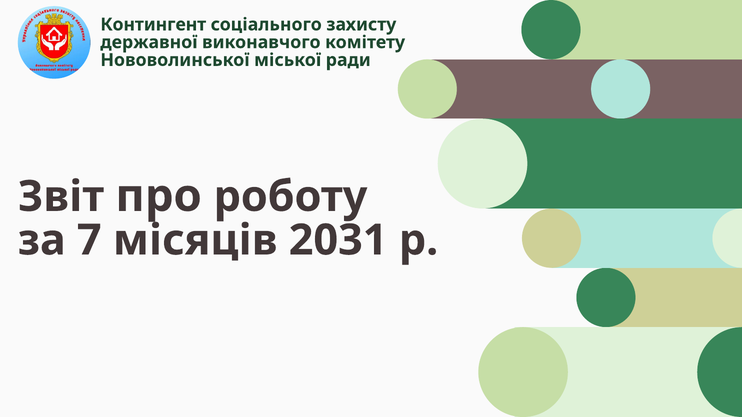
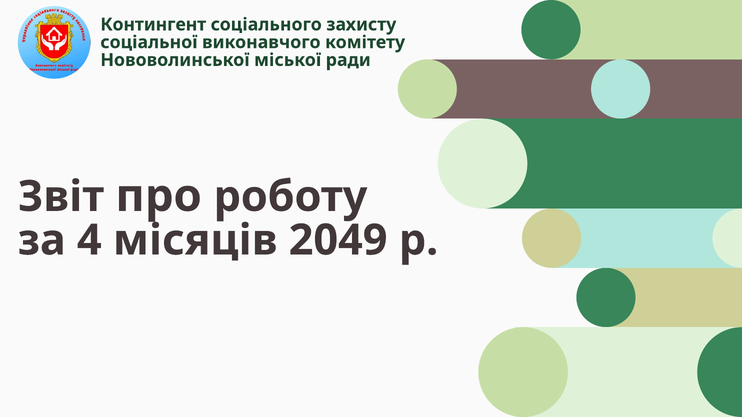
державної: державної -> соціальної
7: 7 -> 4
2031: 2031 -> 2049
